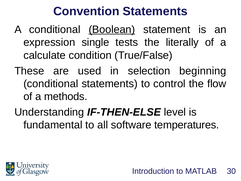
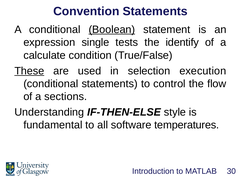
literally: literally -> identify
These underline: none -> present
beginning: beginning -> execution
methods: methods -> sections
level: level -> style
